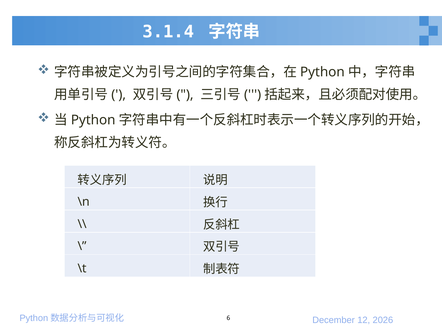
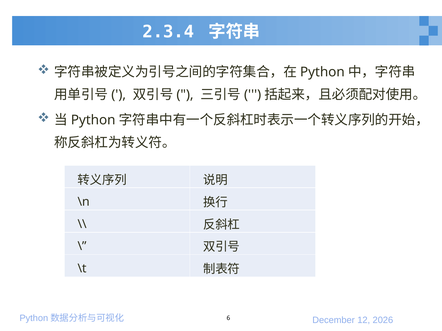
3.1.4: 3.1.4 -> 2.3.4
